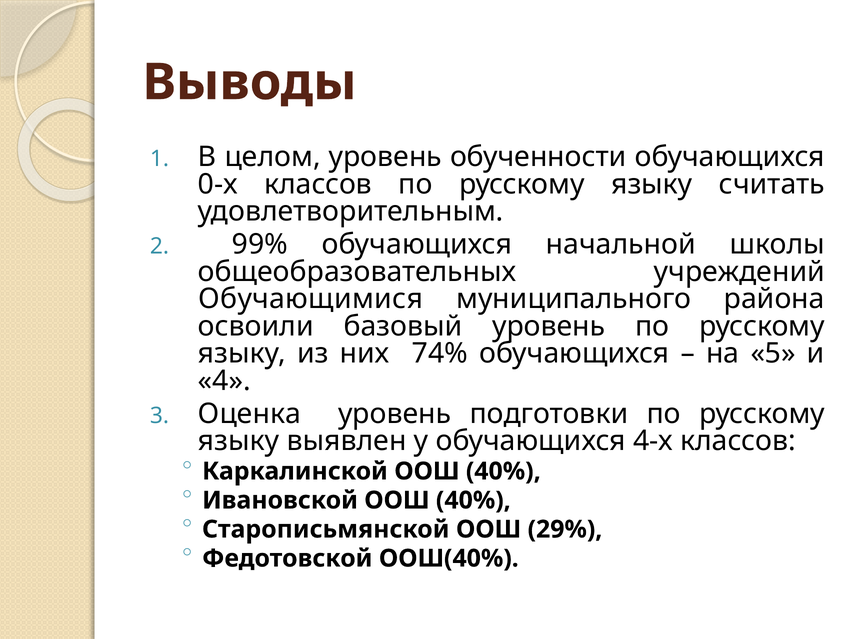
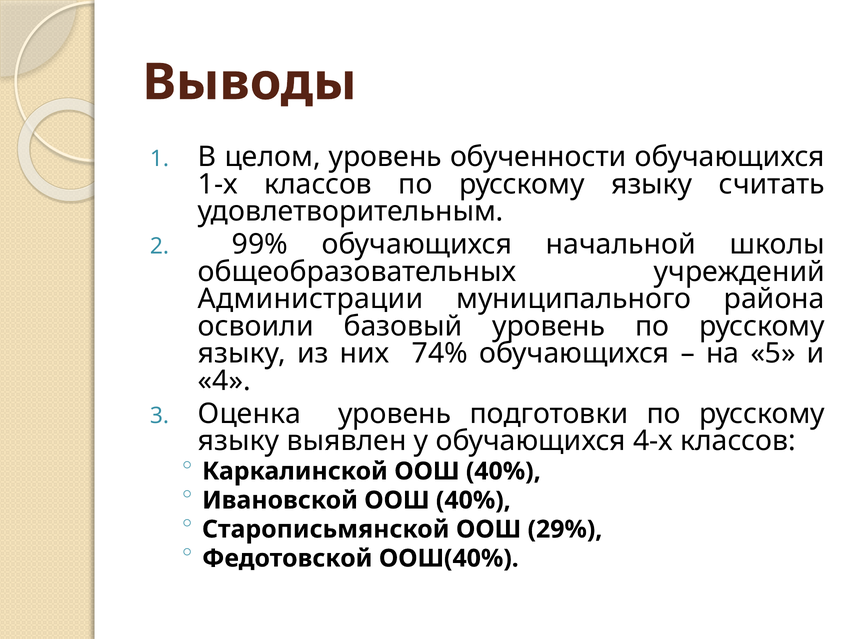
0-х: 0-х -> 1-х
Обучающимися: Обучающимися -> Администрации
